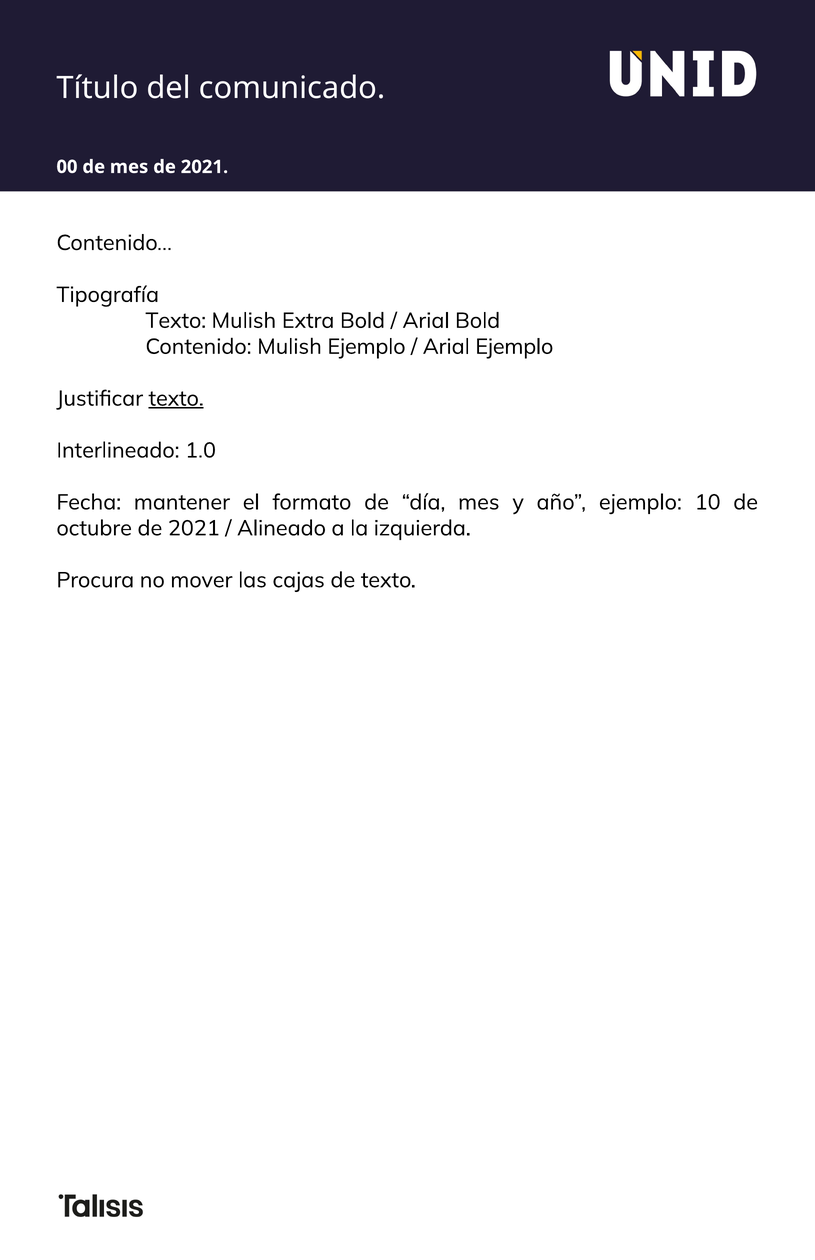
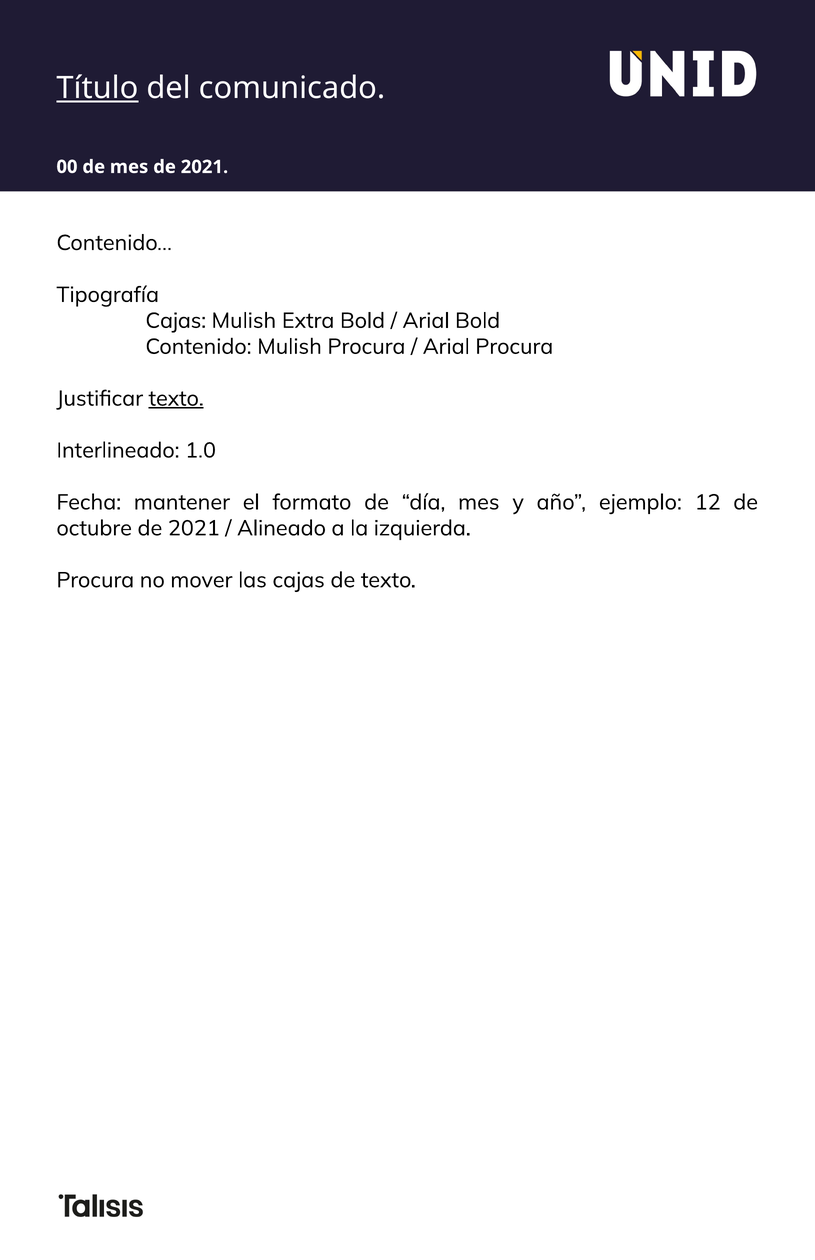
Título underline: none -> present
Texto at (176, 321): Texto -> Cajas
Mulish Ejemplo: Ejemplo -> Procura
Arial Ejemplo: Ejemplo -> Procura
10: 10 -> 12
